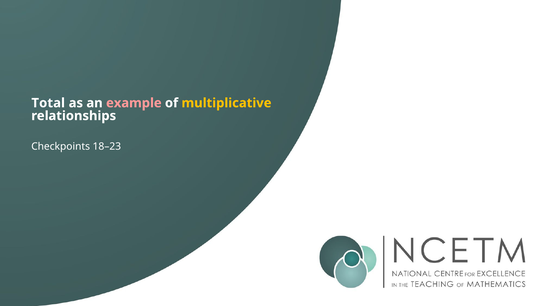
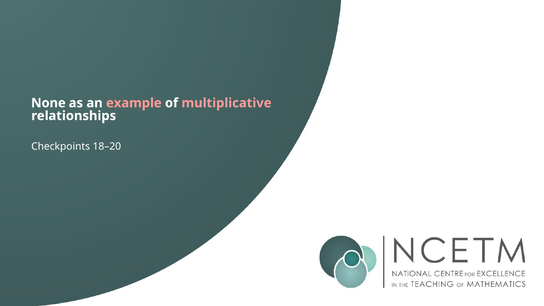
Total: Total -> None
multiplicative colour: yellow -> pink
18–23: 18–23 -> 18–20
